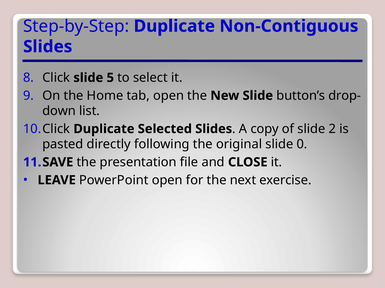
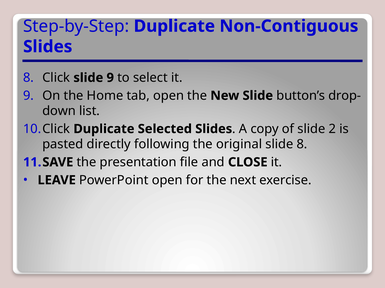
slide 5: 5 -> 9
slide 0: 0 -> 8
